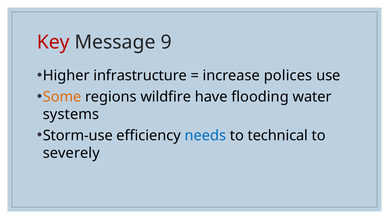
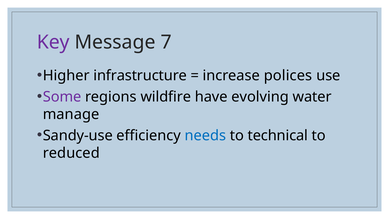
Key colour: red -> purple
9: 9 -> 7
Some colour: orange -> purple
flooding: flooding -> evolving
systems: systems -> manage
Storm-use: Storm-use -> Sandy-use
severely: severely -> reduced
